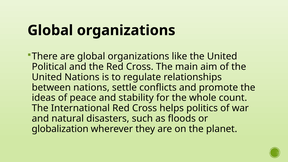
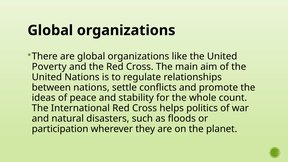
Political: Political -> Poverty
globalization: globalization -> participation
